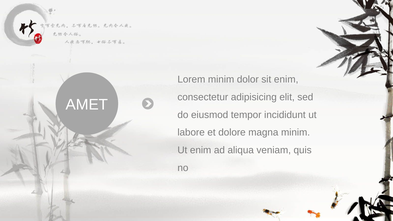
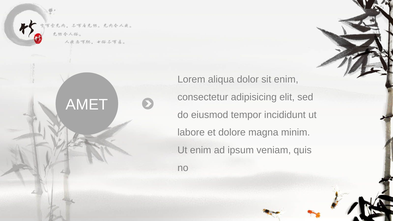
Lorem minim: minim -> aliqua
aliqua: aliqua -> ipsum
